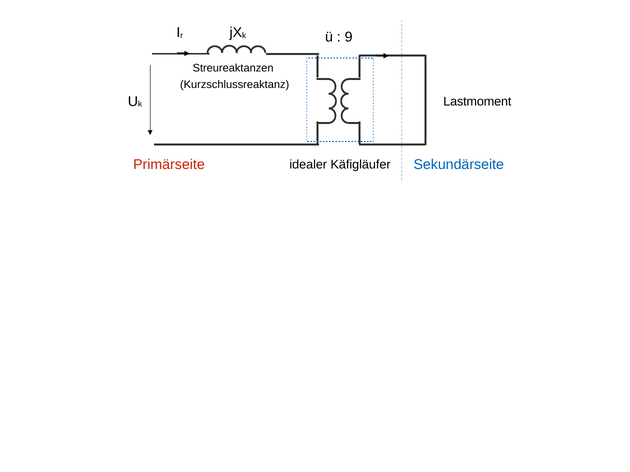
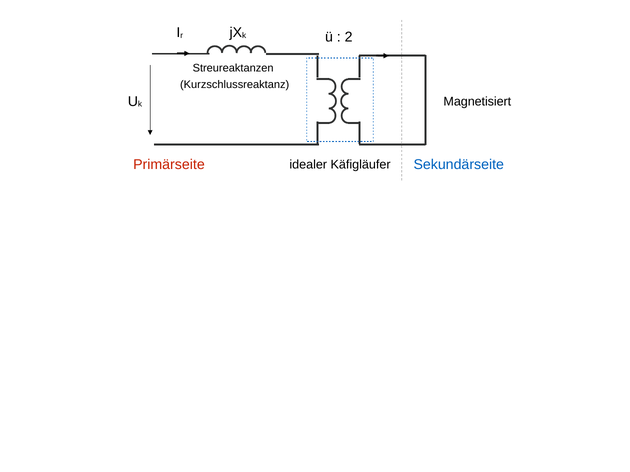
9: 9 -> 2
Lastmoment: Lastmoment -> Magnetisiert
